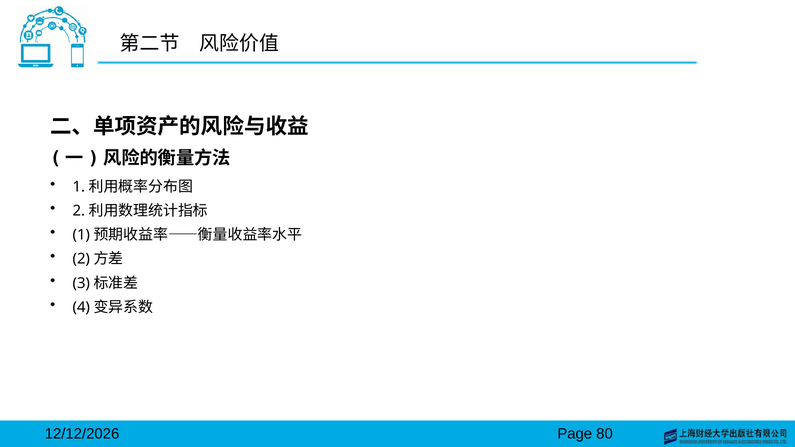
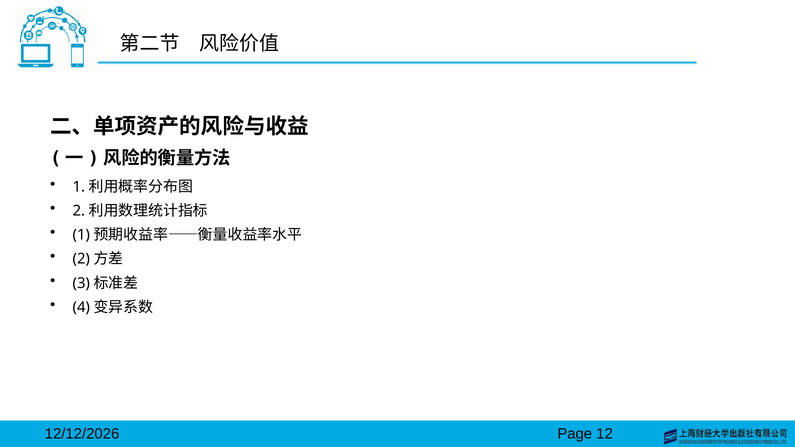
80: 80 -> 12
